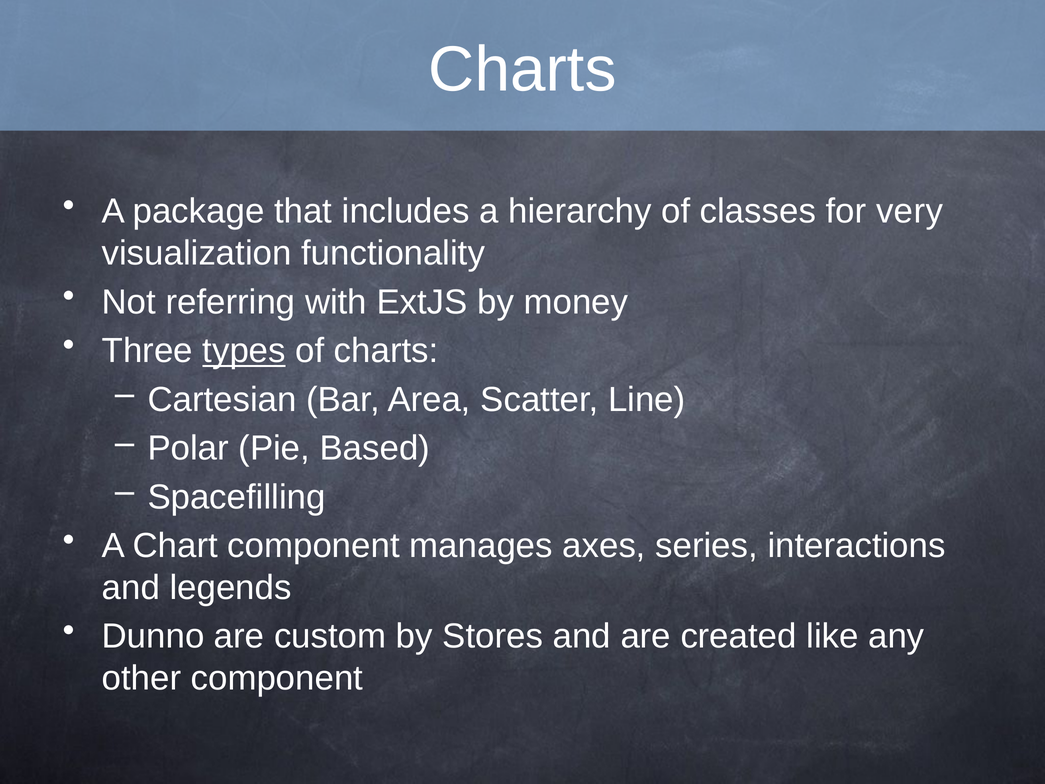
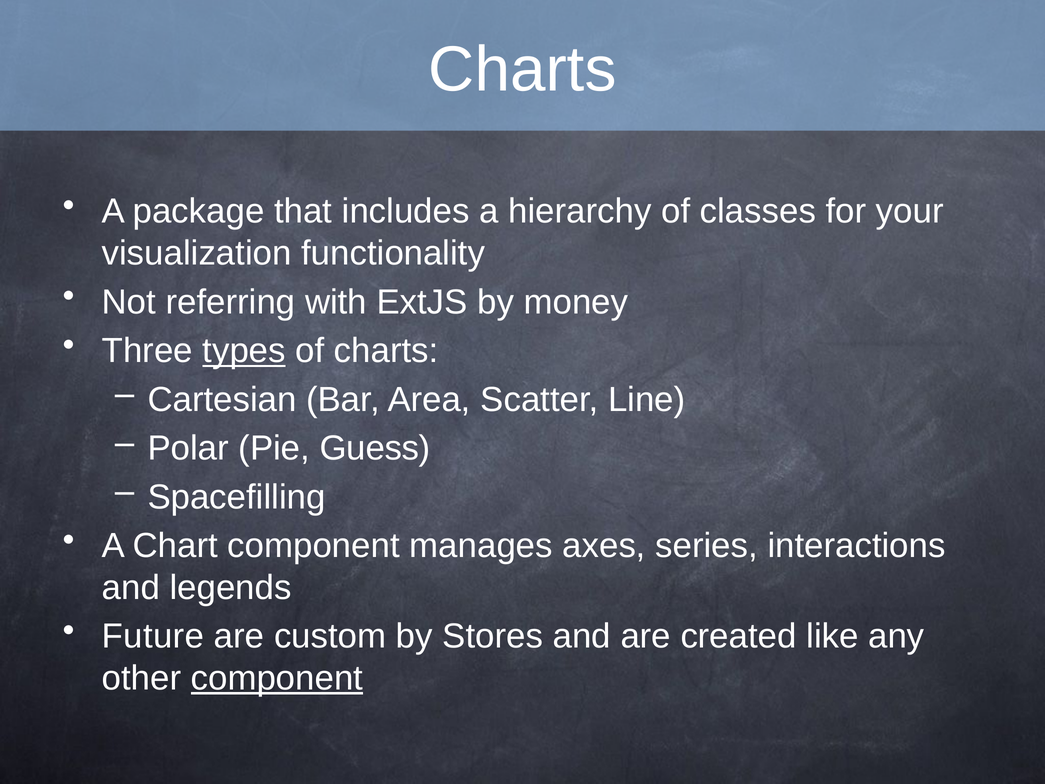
very: very -> your
Based: Based -> Guess
Dunno: Dunno -> Future
component at (277, 678) underline: none -> present
